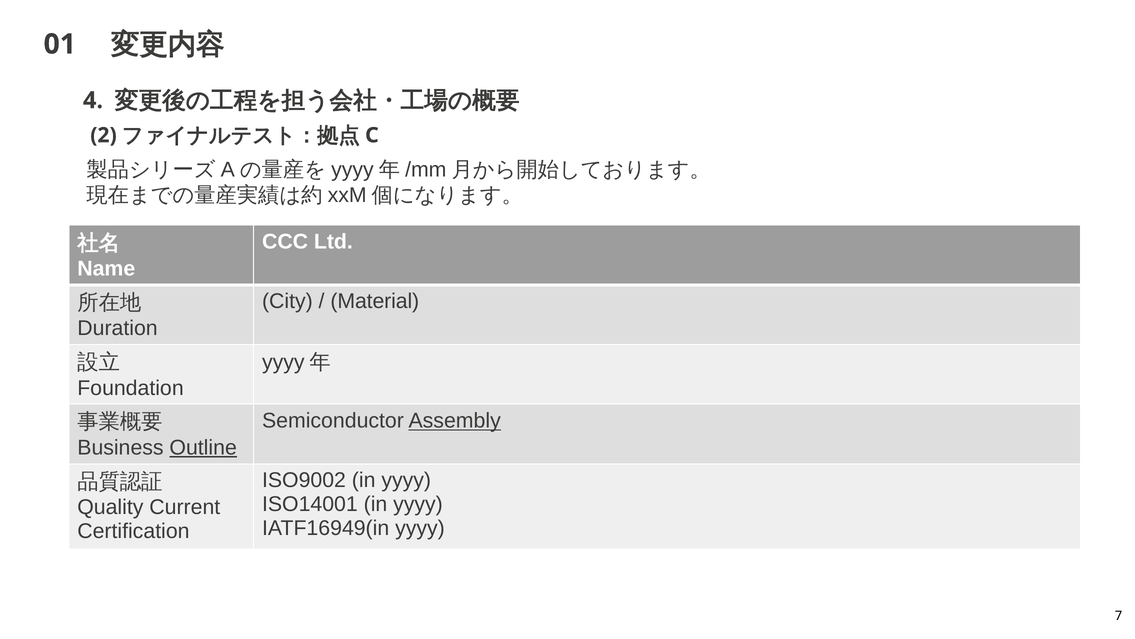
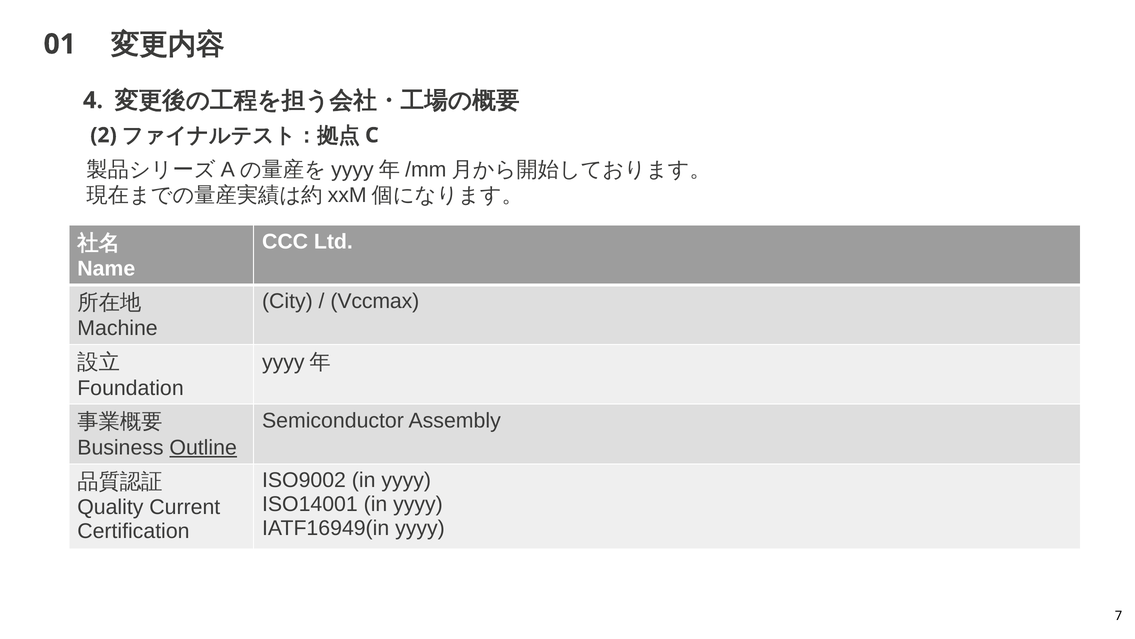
Material: Material -> Vccmax
Duration: Duration -> Machine
Assembly underline: present -> none
